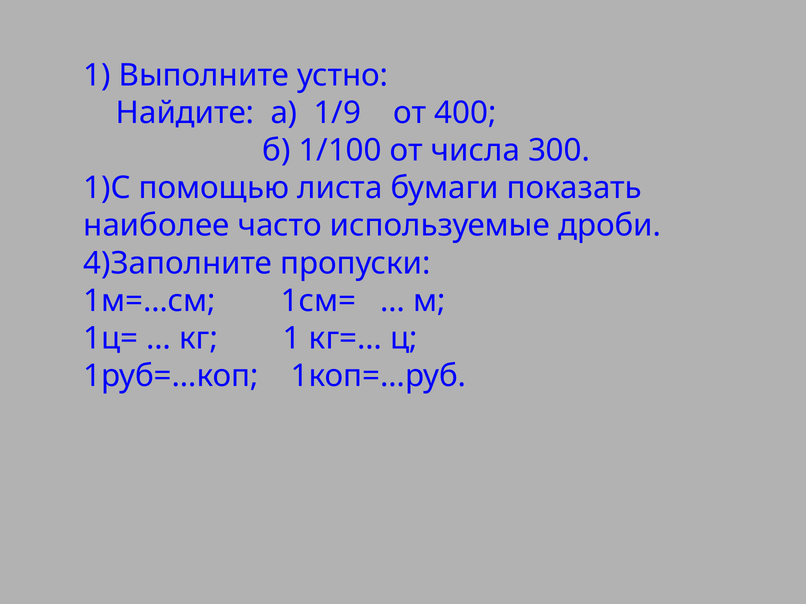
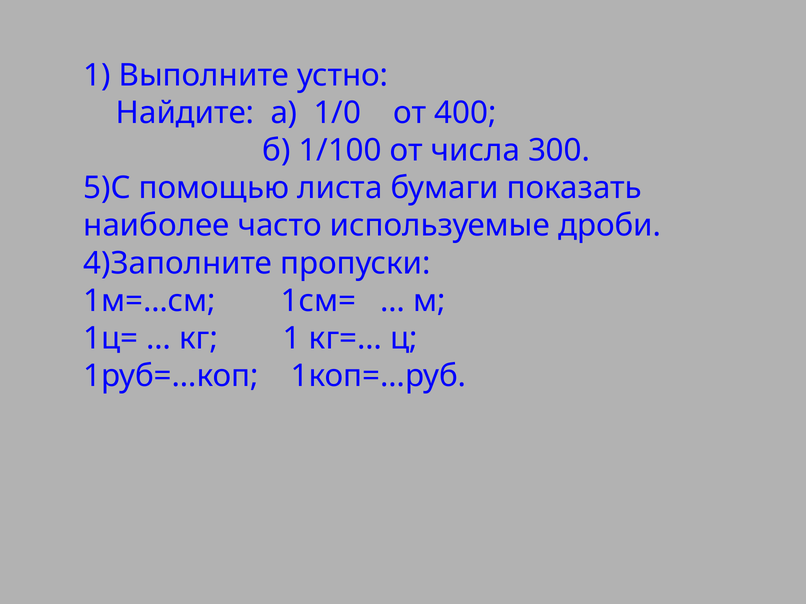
1/9: 1/9 -> 1/0
1)С: 1)С -> 5)С
